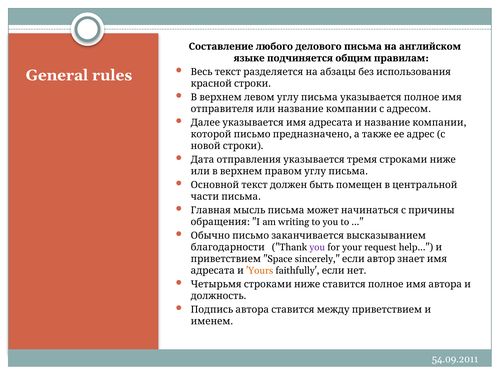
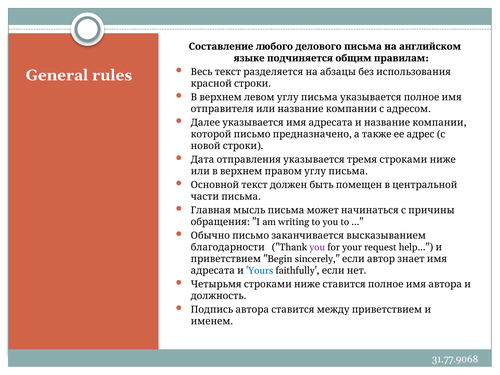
Space: Space -> Begin
Yours colour: orange -> blue
54.09.2011: 54.09.2011 -> 31.77.9068
